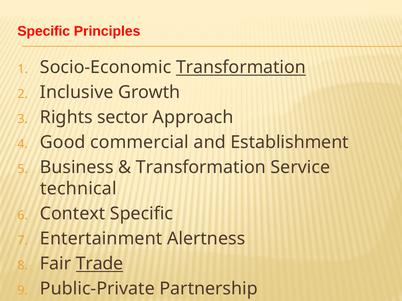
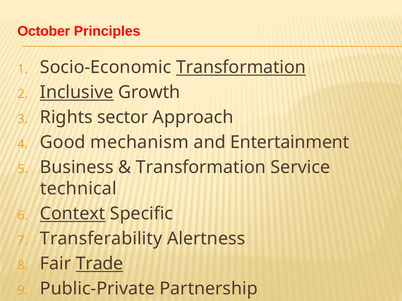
Specific at (44, 31): Specific -> October
Inclusive underline: none -> present
commercial: commercial -> mechanism
Establishment: Establishment -> Entertainment
Context underline: none -> present
Entertainment: Entertainment -> Transferability
